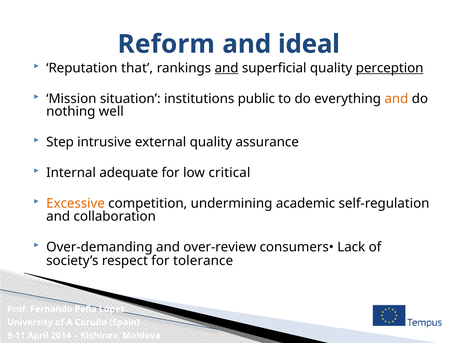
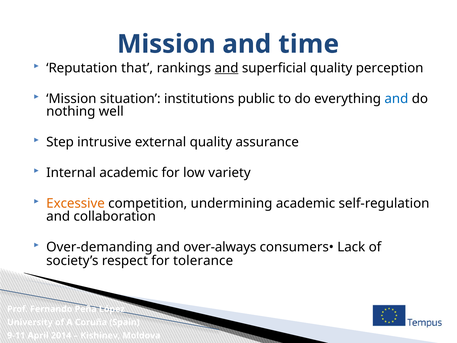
Reform at (166, 44): Reform -> Mission
ideal: ideal -> time
perception underline: present -> none
and at (396, 99) colour: orange -> blue
Internal adequate: adequate -> academic
critical: critical -> variety
over-review: over-review -> over-always
